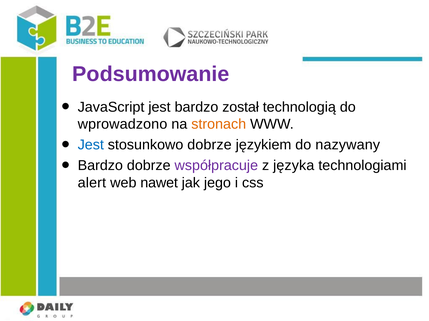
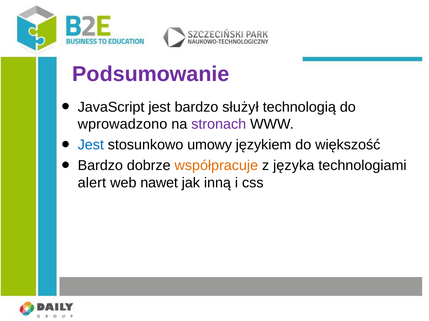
został: został -> służył
stronach colour: orange -> purple
stosunkowo dobrze: dobrze -> umowy
nazywany: nazywany -> większość
współpracuje colour: purple -> orange
jego: jego -> inną
